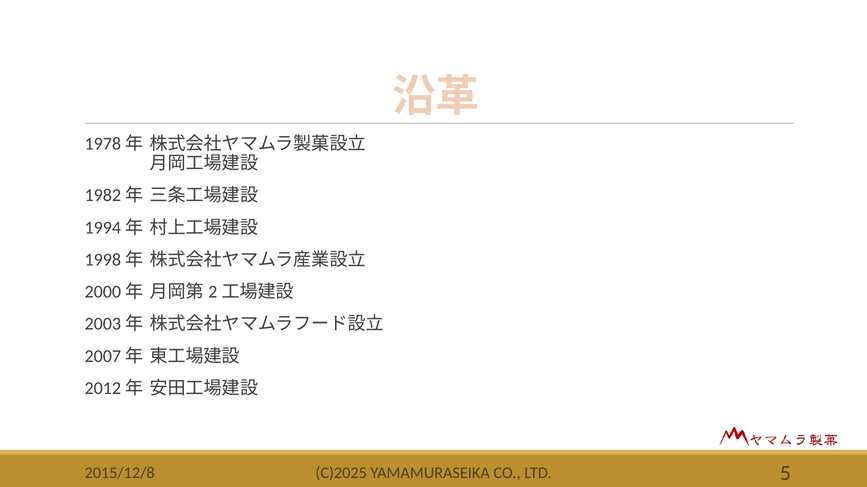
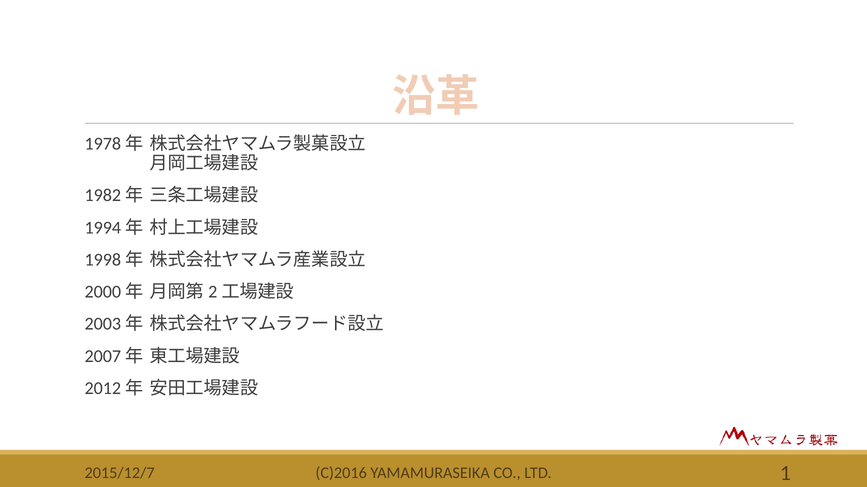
C)2025: C)2025 -> C)2016
5: 5 -> 1
2015/12/8: 2015/12/8 -> 2015/12/7
